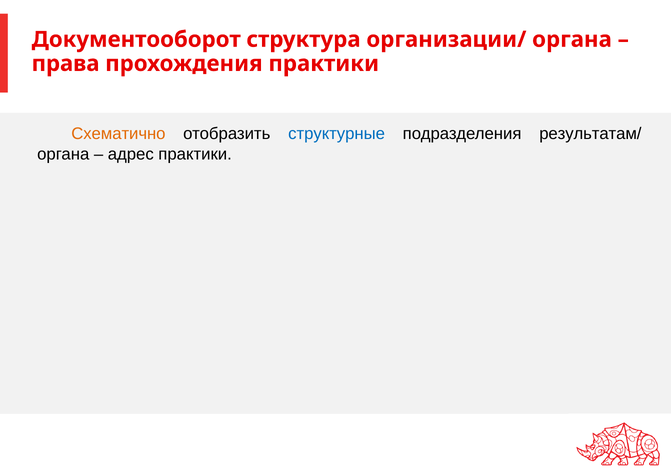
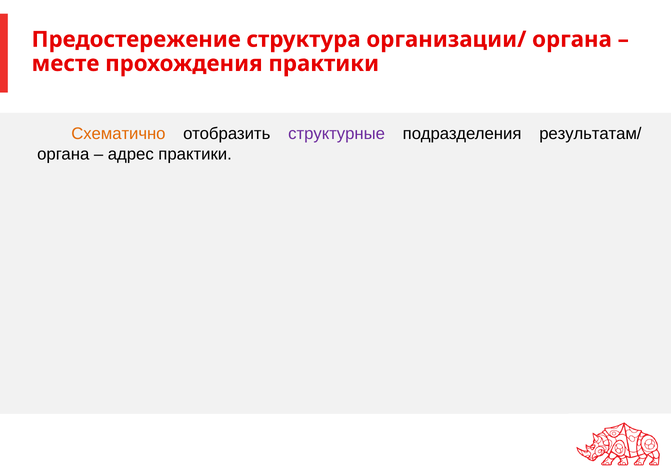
Документооборот: Документооборот -> Предостережение
права: права -> месте
структурные colour: blue -> purple
